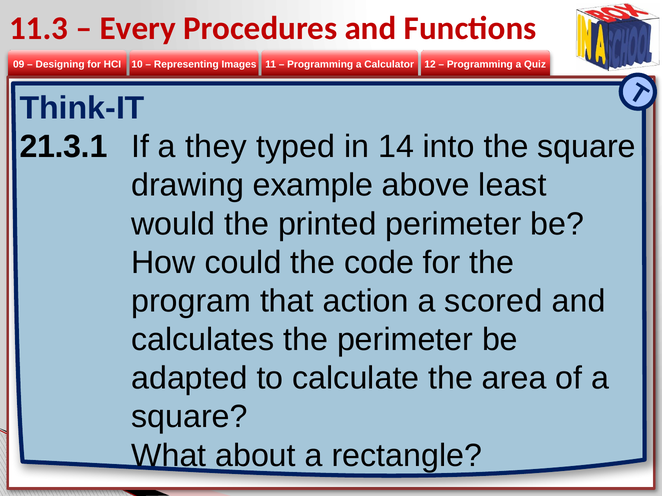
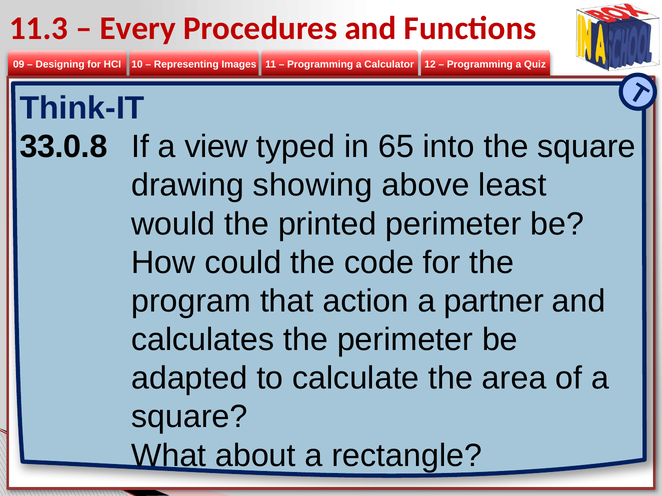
21.3.1: 21.3.1 -> 33.0.8
they: they -> view
14: 14 -> 65
example: example -> showing
scored: scored -> partner
